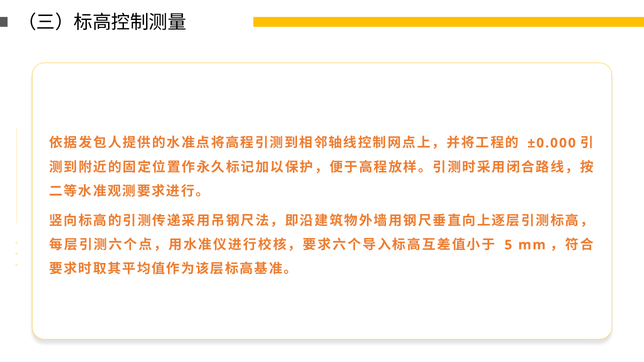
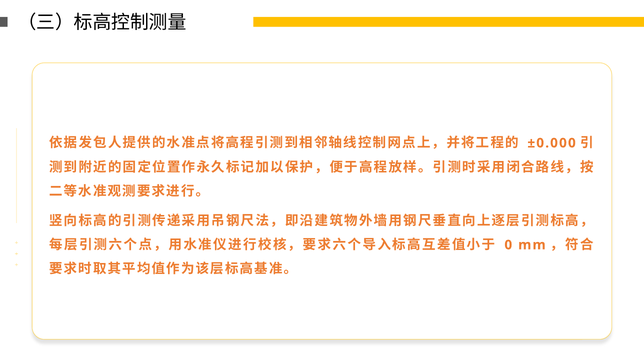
5: 5 -> 0
